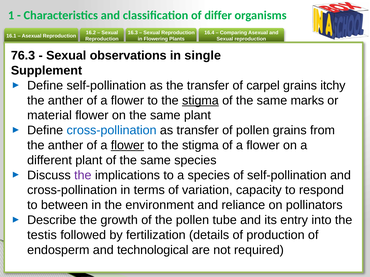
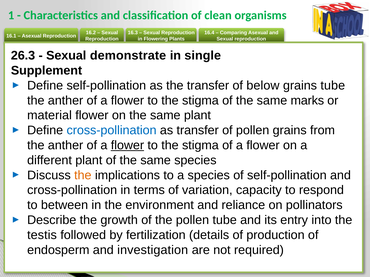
differ: differ -> clean
76.3: 76.3 -> 26.3
observations: observations -> demonstrate
carpel: carpel -> below
grains itchy: itchy -> tube
stigma at (200, 101) underline: present -> none
the at (83, 175) colour: purple -> orange
technological: technological -> investigation
